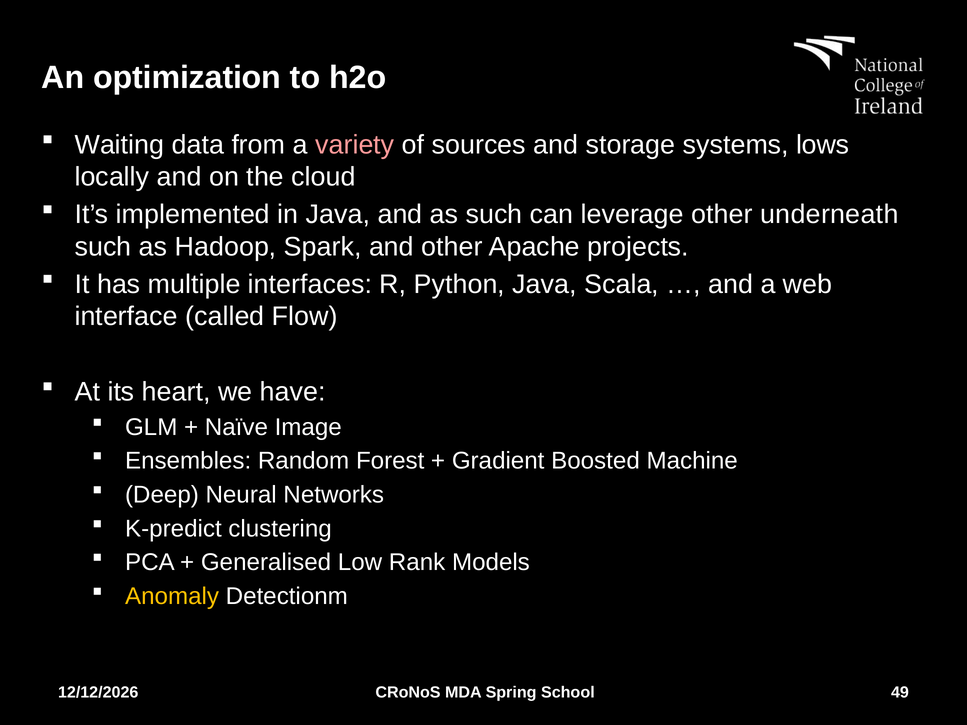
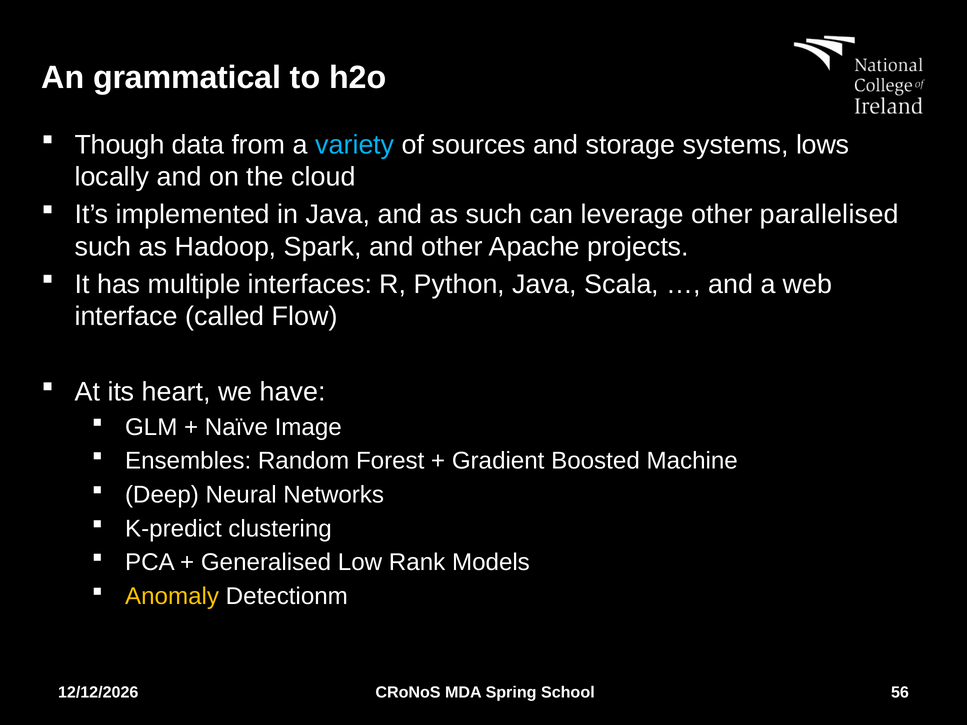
optimization: optimization -> grammatical
Waiting: Waiting -> Though
variety colour: pink -> light blue
underneath: underneath -> parallelised
49: 49 -> 56
